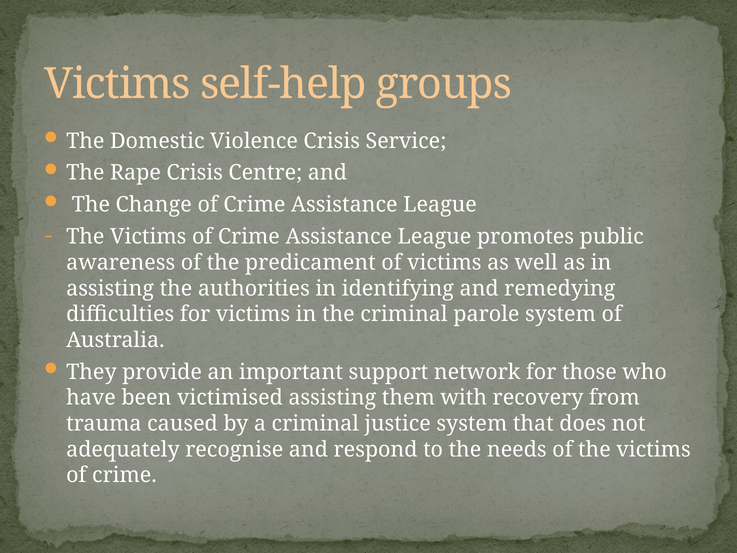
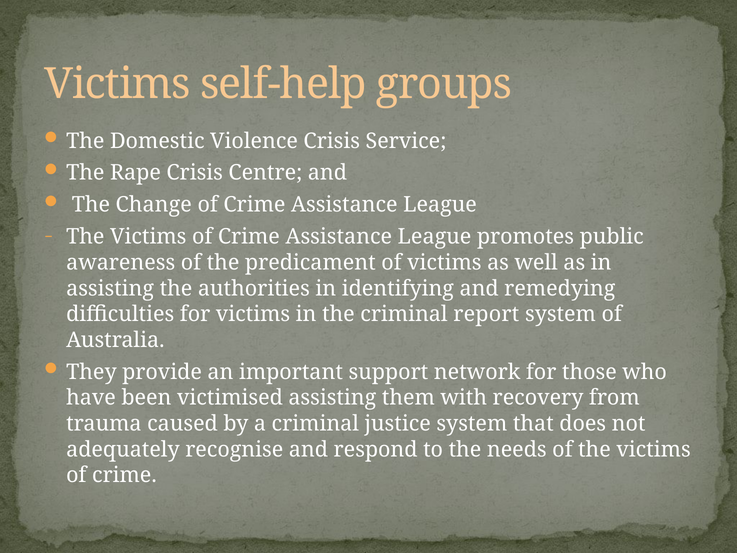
parole: parole -> report
